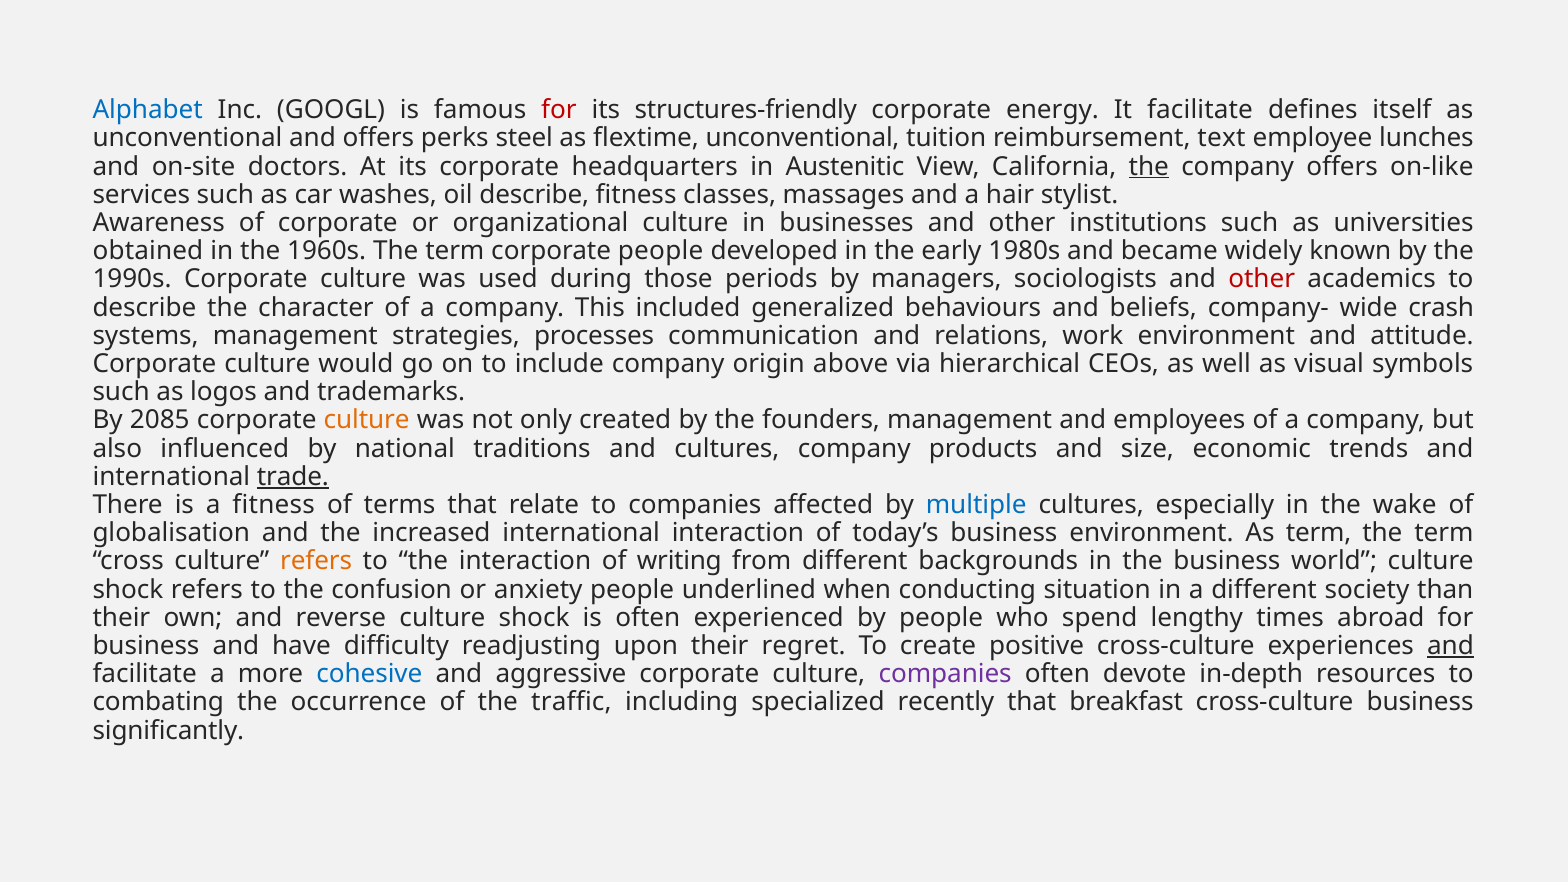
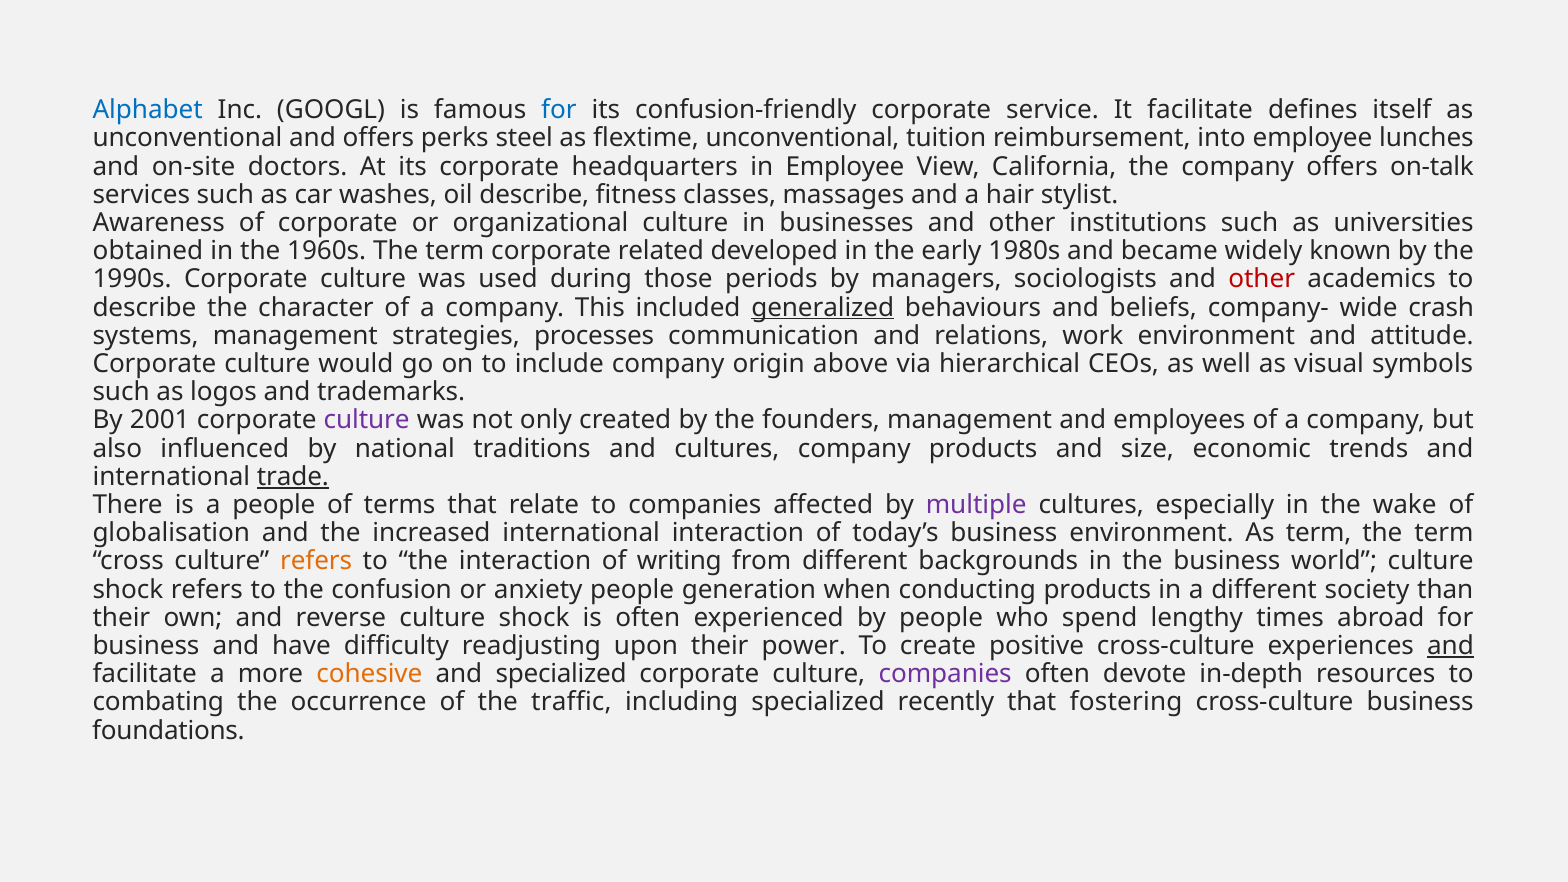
for at (559, 110) colour: red -> blue
structures-friendly: structures-friendly -> confusion-friendly
energy: energy -> service
text: text -> into
in Austenitic: Austenitic -> Employee
the at (1149, 166) underline: present -> none
on-like: on-like -> on-talk
corporate people: people -> related
generalized underline: none -> present
2085: 2085 -> 2001
culture at (367, 420) colour: orange -> purple
a fitness: fitness -> people
multiple colour: blue -> purple
underlined: underlined -> generation
conducting situation: situation -> products
regret: regret -> power
cohesive colour: blue -> orange
and aggressive: aggressive -> specialized
breakfast: breakfast -> fostering
significantly: significantly -> foundations
